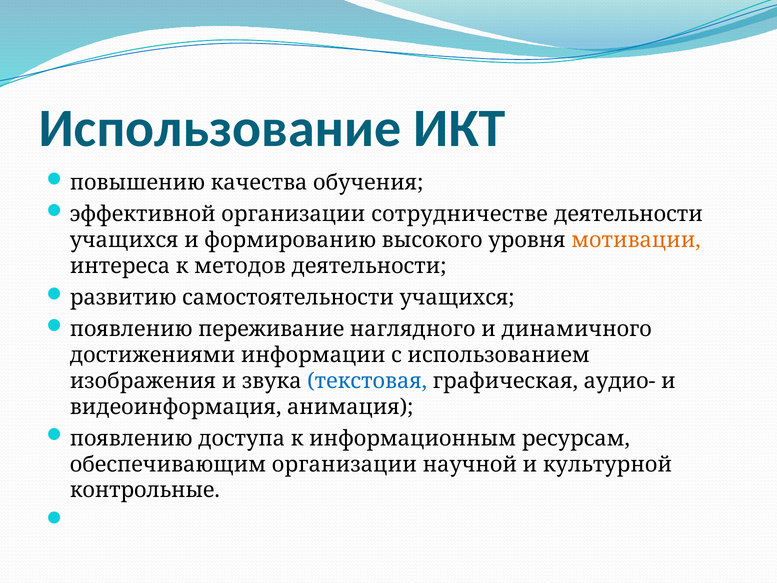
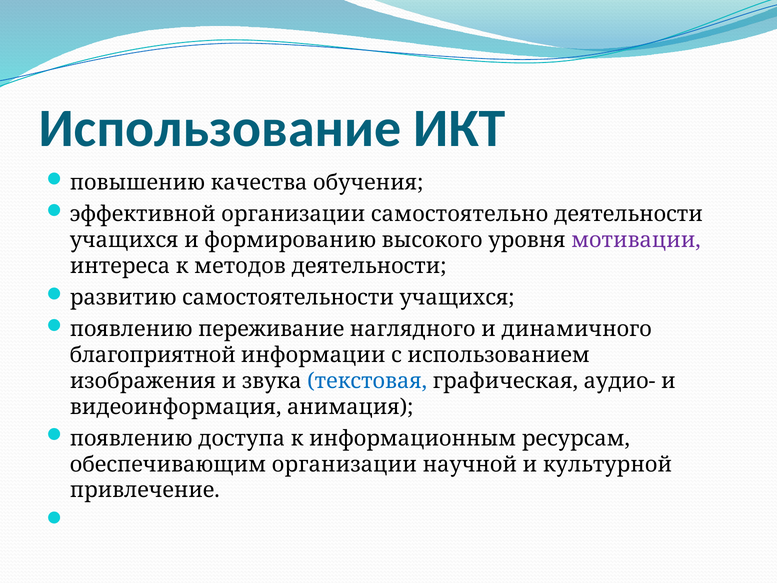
сотрудничестве: сотрудничестве -> самостоятельно
мотивации colour: orange -> purple
достижениями: достижениями -> благоприятной
контрольные: контрольные -> привлечение
